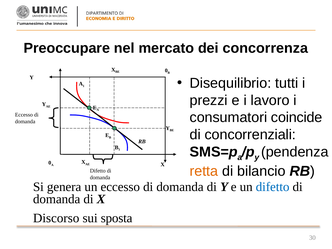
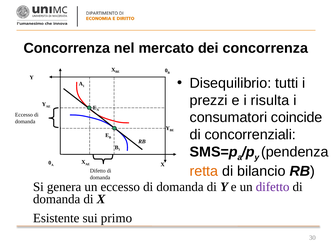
Preoccupare at (67, 48): Preoccupare -> Concorrenza
lavoro: lavoro -> risulta
difetto at (273, 187) colour: blue -> purple
Discorso: Discorso -> Esistente
sposta: sposta -> primo
